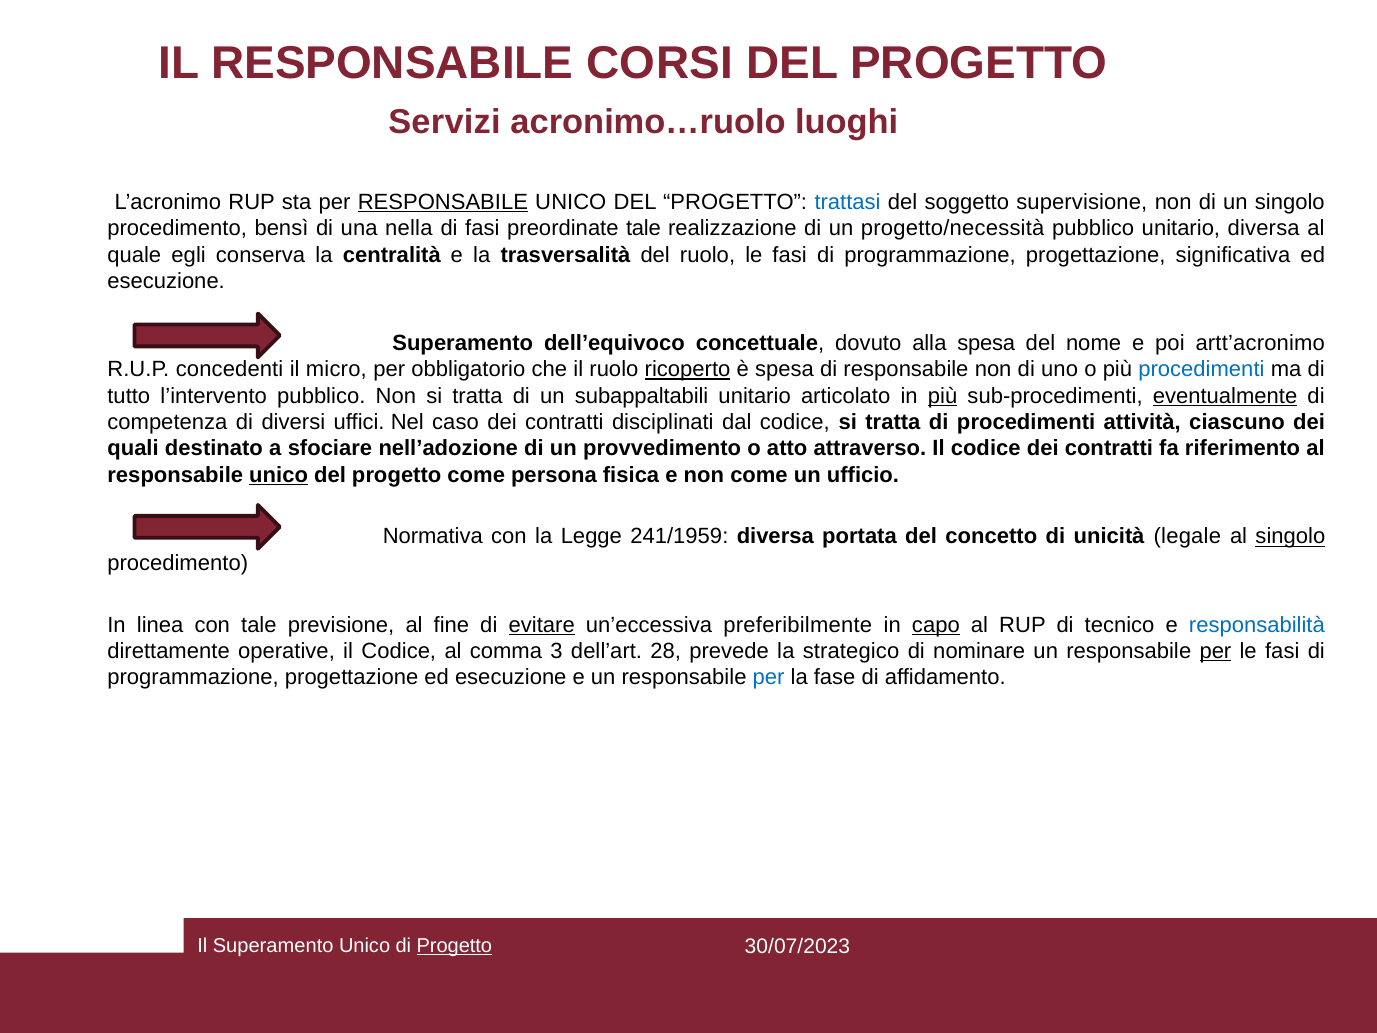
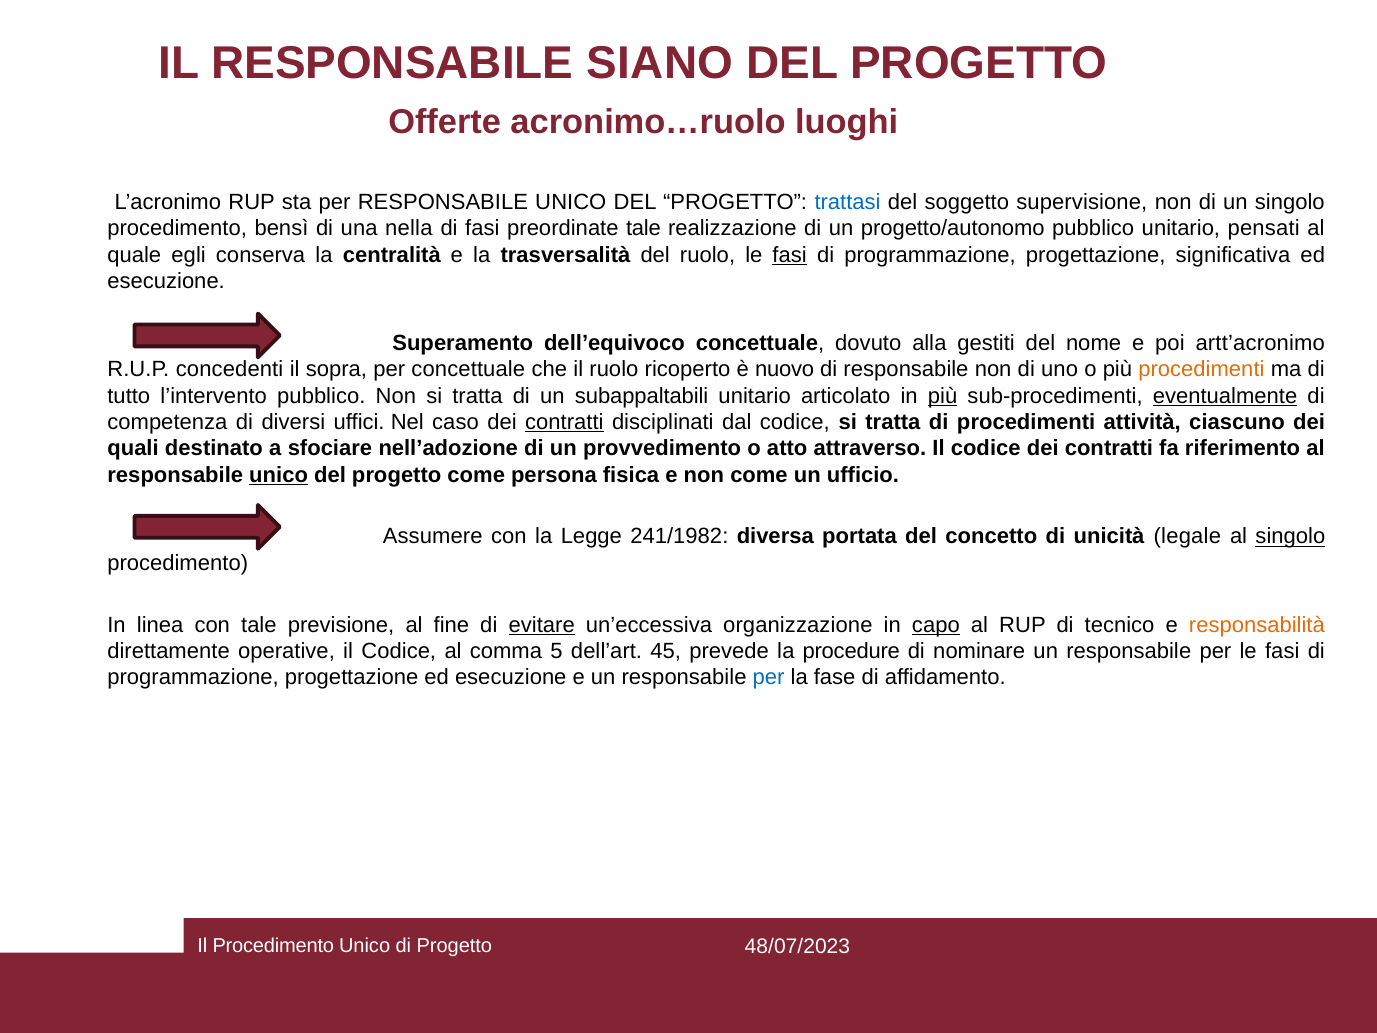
CORSI: CORSI -> SIANO
Servizi: Servizi -> Offerte
RESPONSABILE at (443, 202) underline: present -> none
progetto/necessità: progetto/necessità -> progetto/autonomo
unitario diversa: diversa -> pensati
fasi at (790, 255) underline: none -> present
alla spesa: spesa -> gestiti
micro: micro -> sopra
per obbligatorio: obbligatorio -> concettuale
ricoperto underline: present -> none
è spesa: spesa -> nuovo
procedimenti at (1201, 369) colour: blue -> orange
contratti at (564, 422) underline: none -> present
Normativa: Normativa -> Assumere
241/1959: 241/1959 -> 241/1982
preferibilmente: preferibilmente -> organizzazione
responsabilità colour: blue -> orange
3: 3 -> 5
28: 28 -> 45
strategico: strategico -> procedure
per at (1215, 651) underline: present -> none
Il Superamento: Superamento -> Procedimento
Progetto at (454, 946) underline: present -> none
30/07/2023: 30/07/2023 -> 48/07/2023
